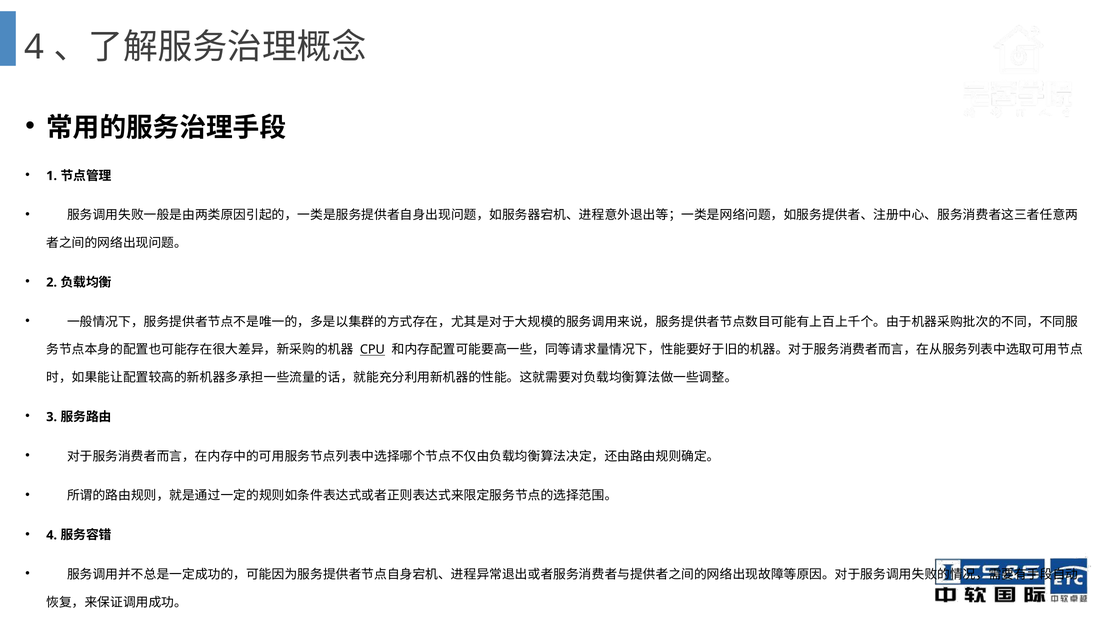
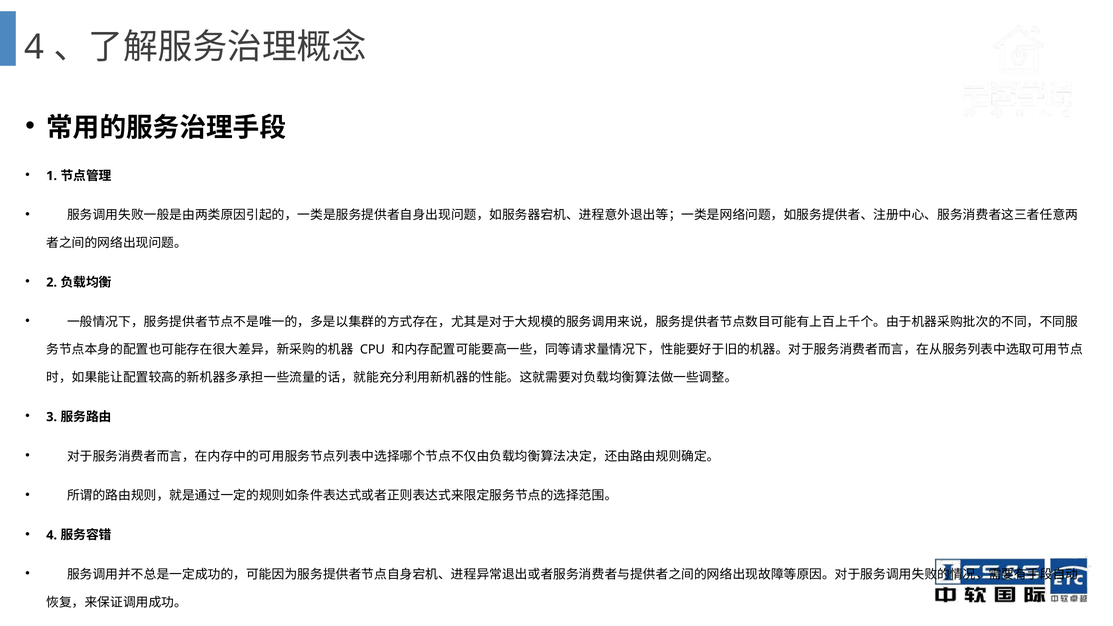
CPU underline: present -> none
